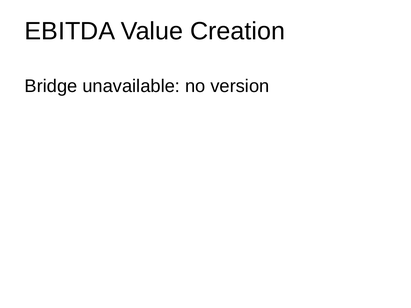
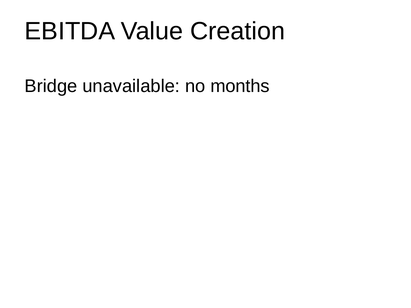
version: version -> months
